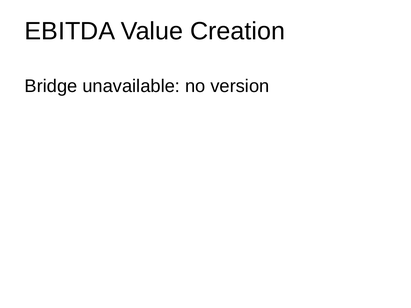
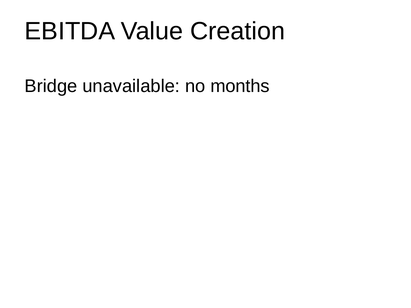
version: version -> months
